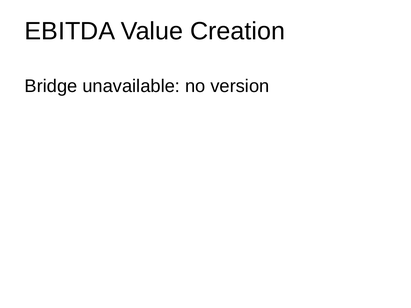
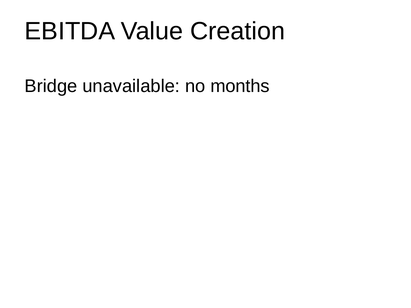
version: version -> months
